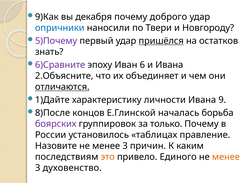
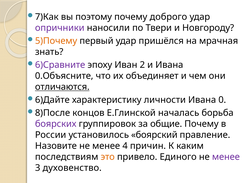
9)Как: 9)Как -> 7)Как
декабря: декабря -> поэтому
опричники colour: blue -> purple
5)Почему colour: purple -> orange
пришёлся underline: present -> none
остатков: остатков -> мрачная
6: 6 -> 2
2.Объясните: 2.Объясните -> 0.Объясните
1)Дайте: 1)Дайте -> 6)Дайте
9: 9 -> 0
только: только -> общие
таблицах: таблицах -> боярский
Назовите не менее 3: 3 -> 4
менее at (226, 157) colour: orange -> purple
